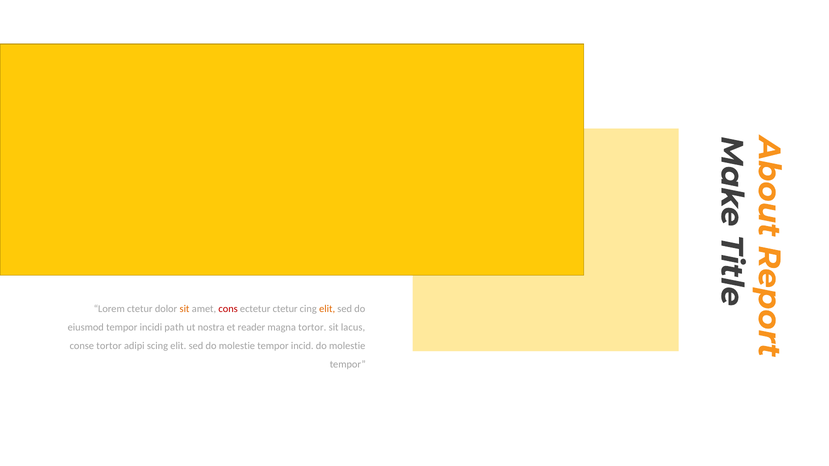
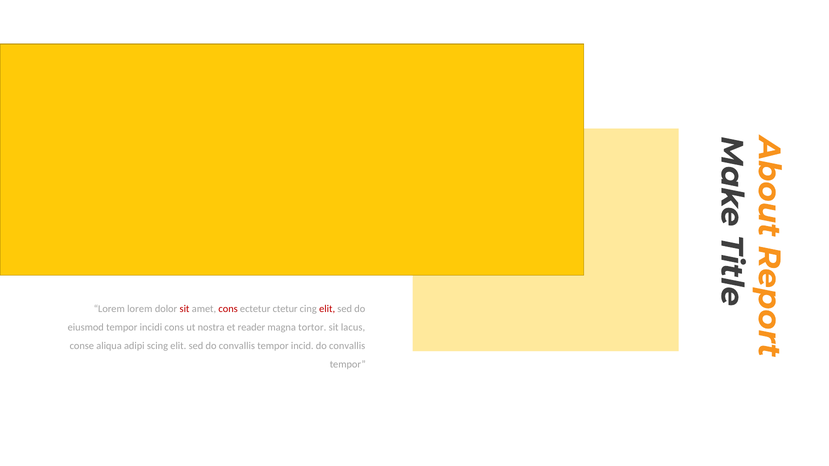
Lorem ctetur: ctetur -> lorem
sit at (185, 309) colour: orange -> red
elit at (327, 309) colour: orange -> red
incidi path: path -> cons
conse tortor: tortor -> aliqua
sed do molestie: molestie -> convallis
incid do molestie: molestie -> convallis
